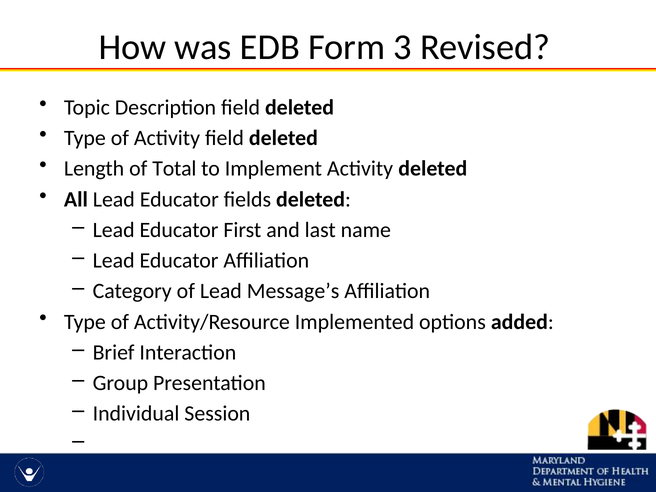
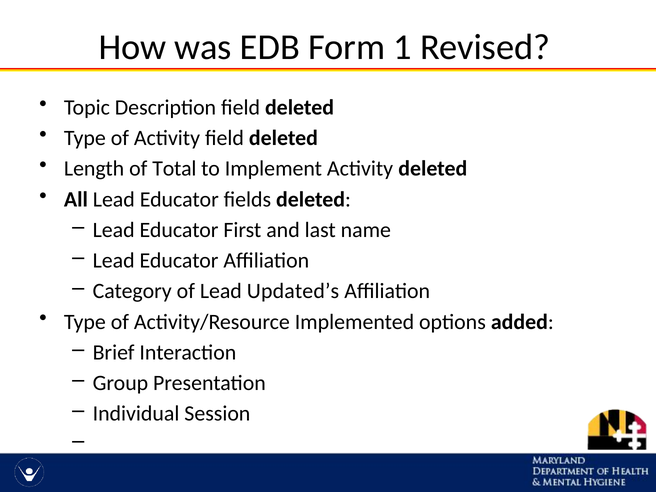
3: 3 -> 1
Message’s: Message’s -> Updated’s
